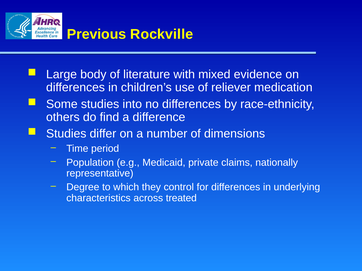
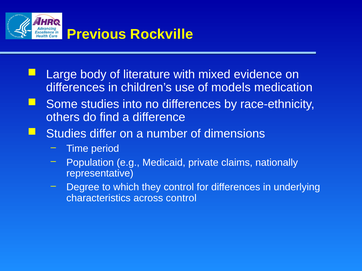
reliever: reliever -> models
across treated: treated -> control
